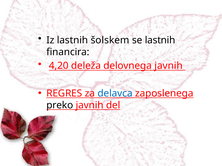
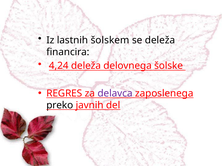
se lastnih: lastnih -> deleža
4,20: 4,20 -> 4,24
delovnega javnih: javnih -> šolske
delavca colour: blue -> purple
